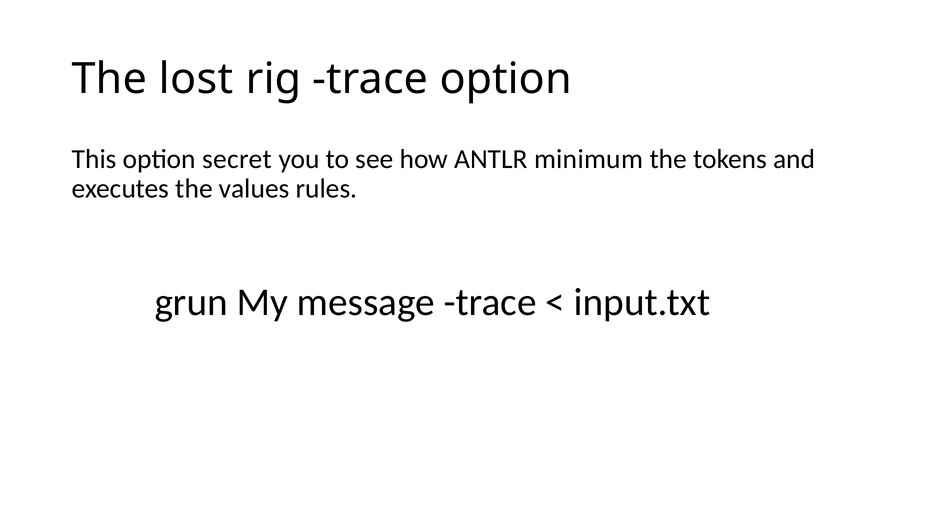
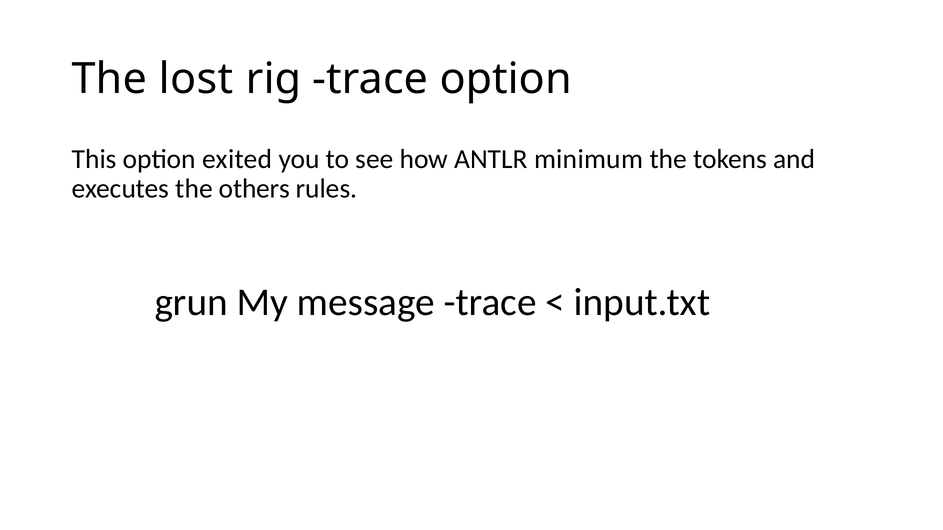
secret: secret -> exited
values: values -> others
